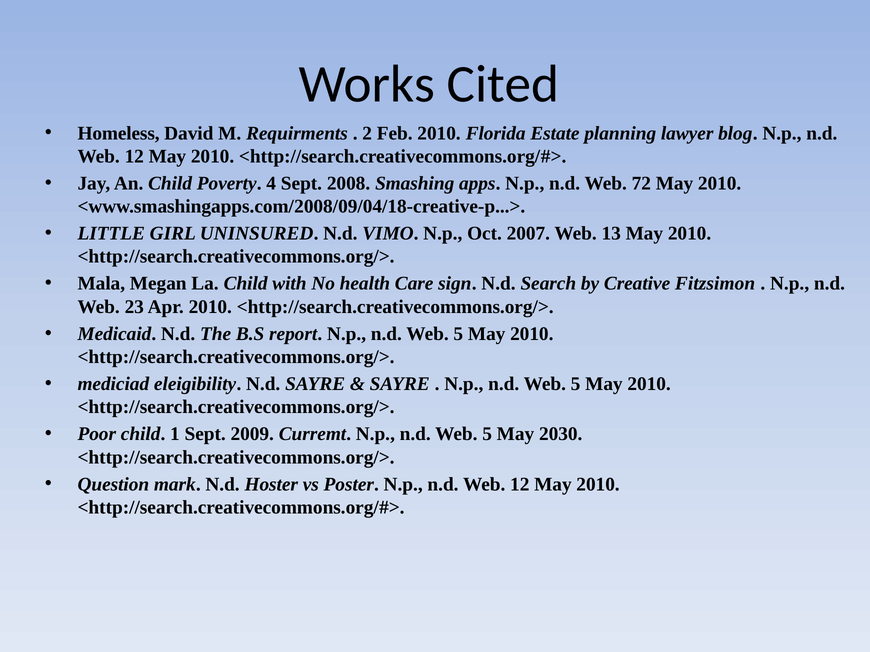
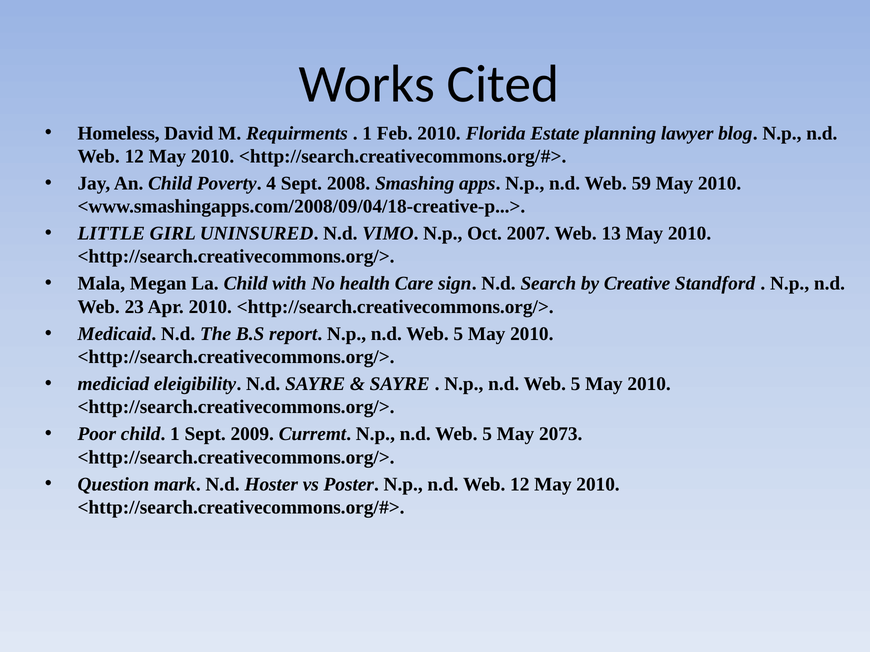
2 at (367, 133): 2 -> 1
72: 72 -> 59
Fitzsimon: Fitzsimon -> Standford
2030: 2030 -> 2073
